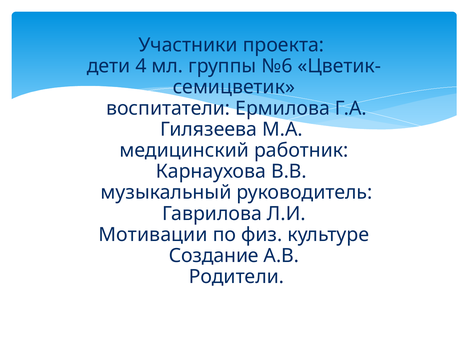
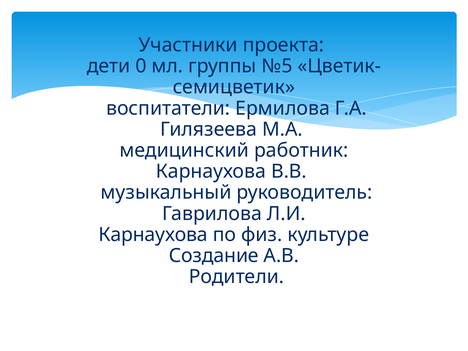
4: 4 -> 0
№6: №6 -> №5
Мотивации at (153, 235): Мотивации -> Карнаухова
